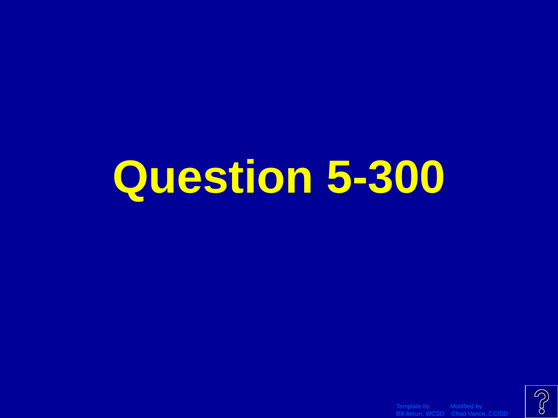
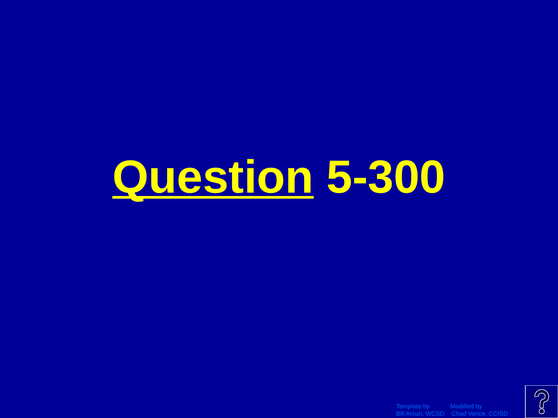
Question underline: none -> present
